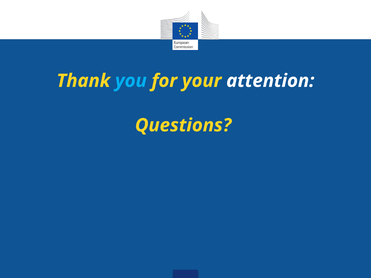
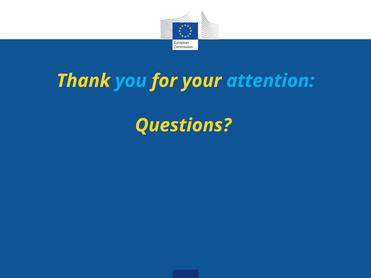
attention colour: white -> light blue
